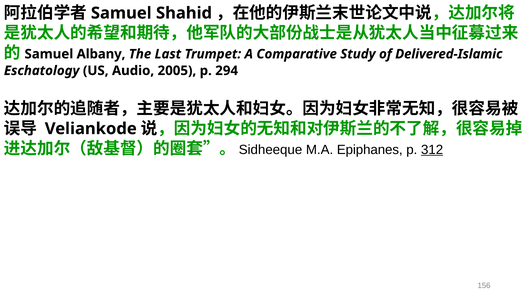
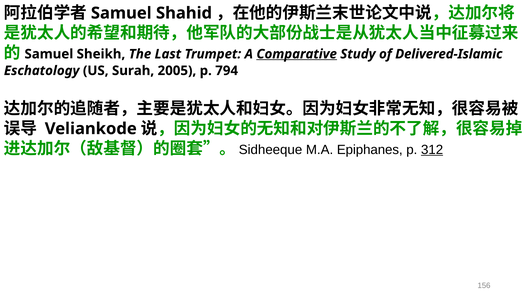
Albany: Albany -> Sheikh
Comparative underline: none -> present
Audio: Audio -> Surah
294: 294 -> 794
